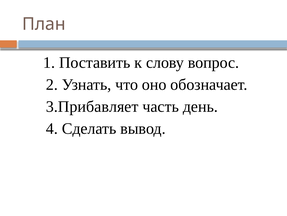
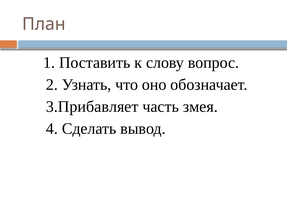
день: день -> змея
